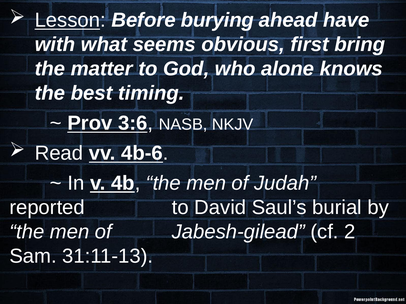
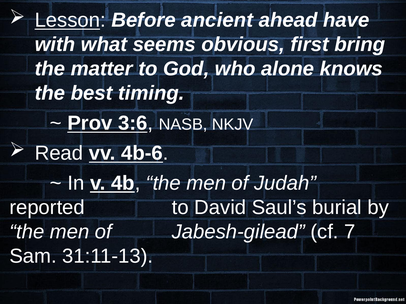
burying: burying -> ancient
2: 2 -> 7
